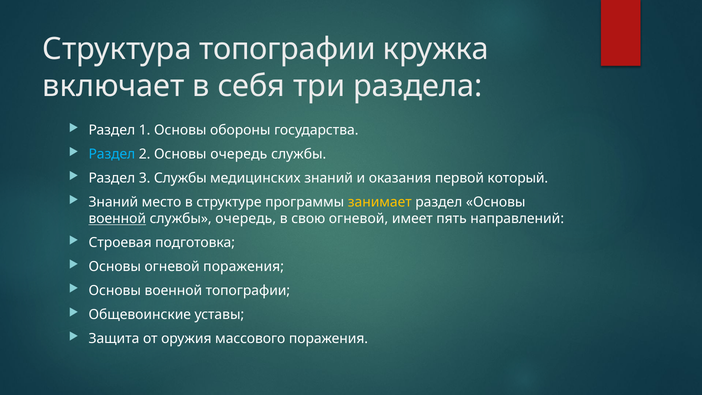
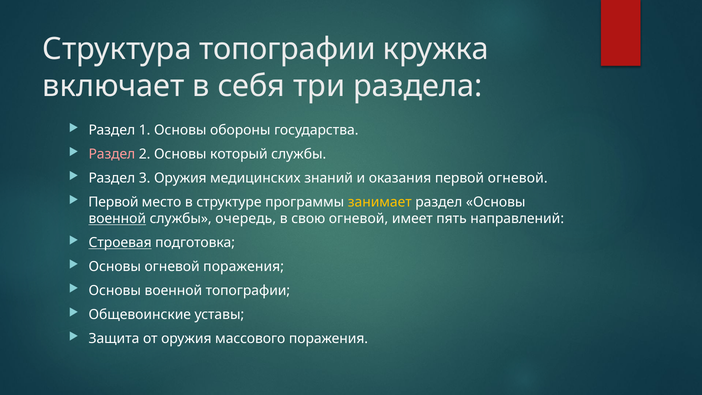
Раздел at (112, 154) colour: light blue -> pink
Основы очередь: очередь -> который
3 Службы: Службы -> Оружия
первой который: который -> огневой
Знаний at (113, 202): Знаний -> Первой
Строевая underline: none -> present
